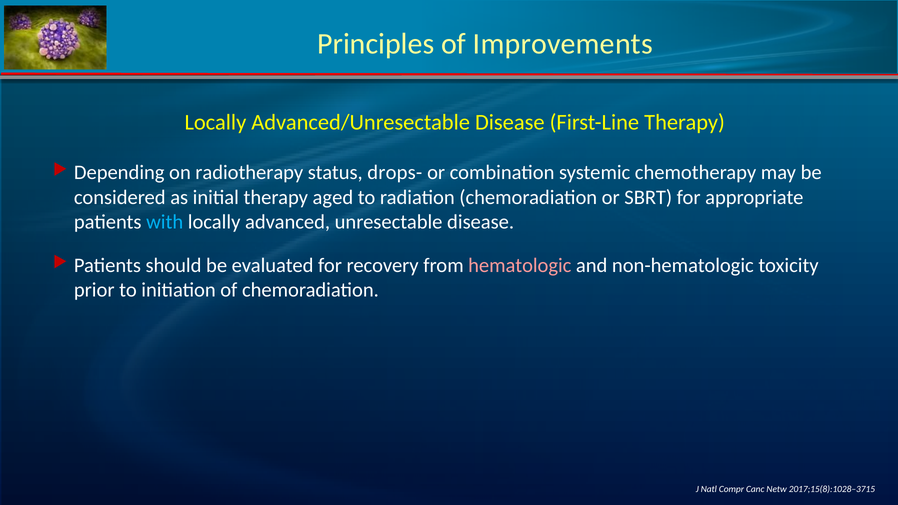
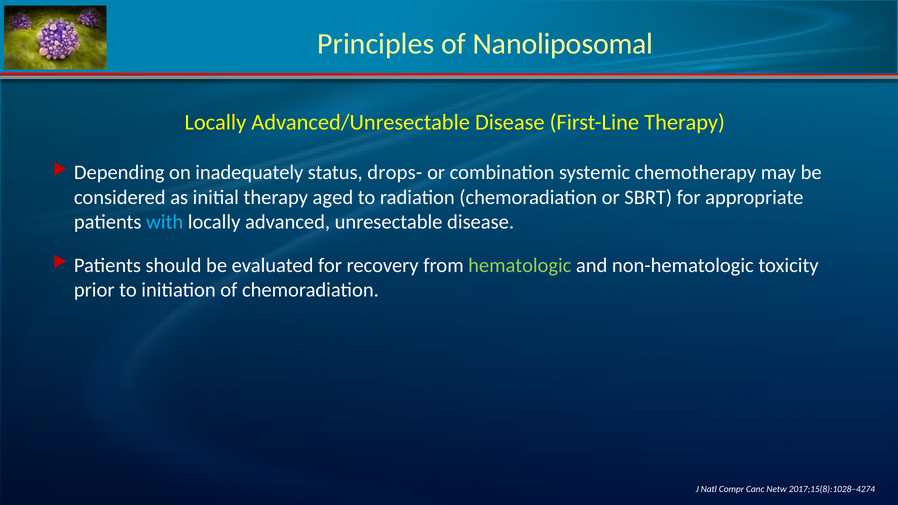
Improvements: Improvements -> Nanoliposomal
radiotherapy: radiotherapy -> inadequately
hematologic colour: pink -> light green
2017;15(8):1028–3715: 2017;15(8):1028–3715 -> 2017;15(8):1028–4274
